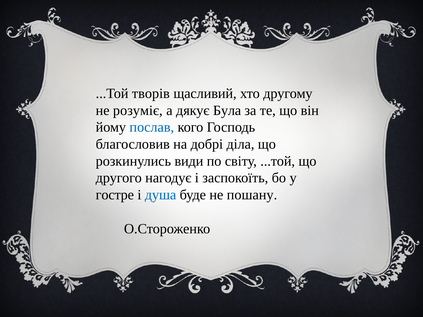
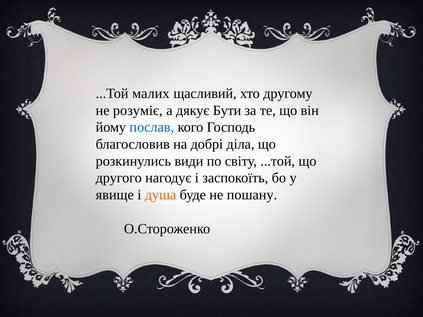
творів: творів -> малих
Була: Була -> Бути
гостре: гостре -> явище
душа colour: blue -> orange
